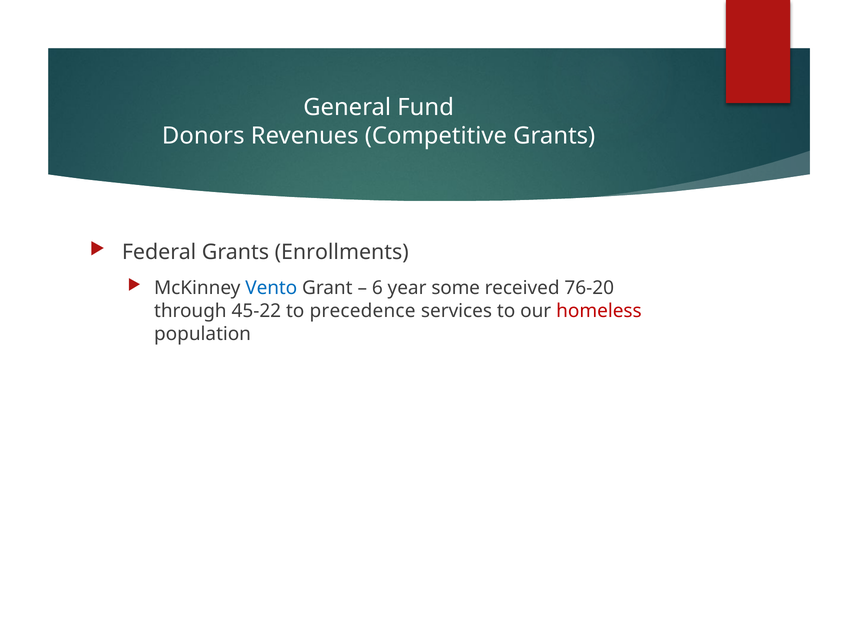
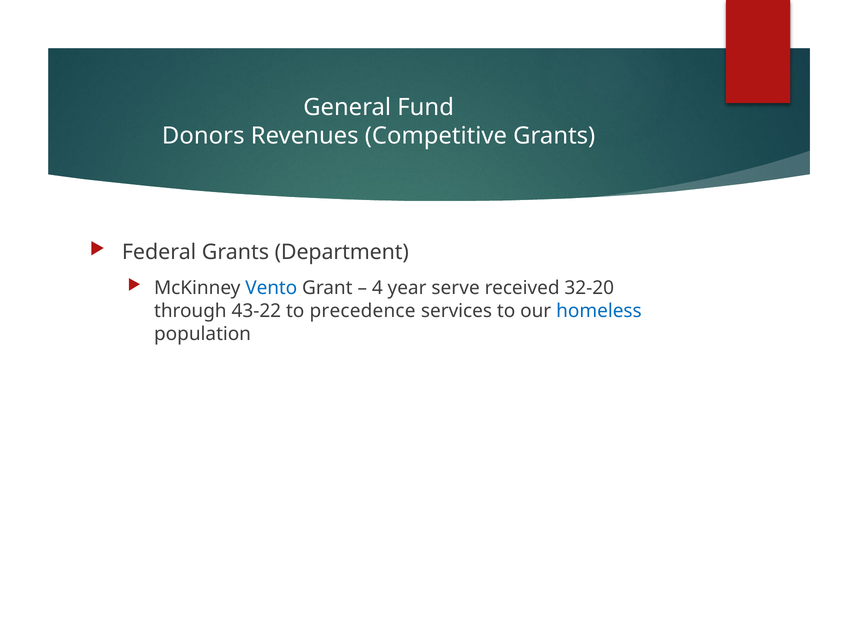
Enrollments: Enrollments -> Department
6: 6 -> 4
some: some -> serve
76-20: 76-20 -> 32-20
45-22: 45-22 -> 43-22
homeless colour: red -> blue
